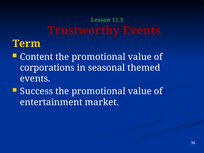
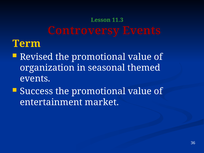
Trustworthy: Trustworthy -> Controversy
Content: Content -> Revised
corporations: corporations -> organization
